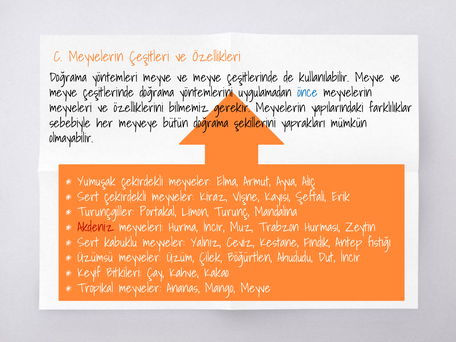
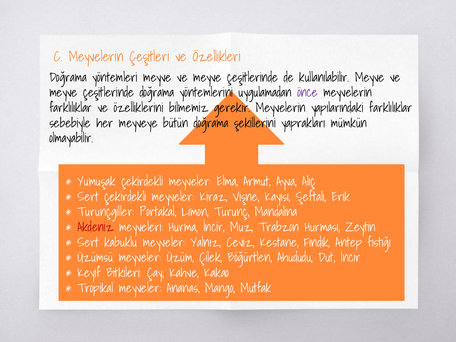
önce colour: blue -> purple
meyveleri at (71, 108): meyveleri -> farklılıklar
Mango Meyve: Meyve -> Mutfak
